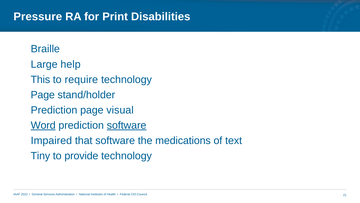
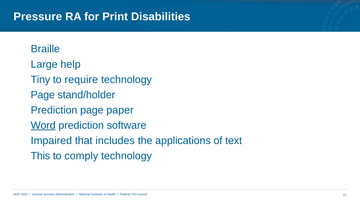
This: This -> Tiny
visual: visual -> paper
software at (127, 125) underline: present -> none
that software: software -> includes
medications: medications -> applications
Tiny: Tiny -> This
provide: provide -> comply
